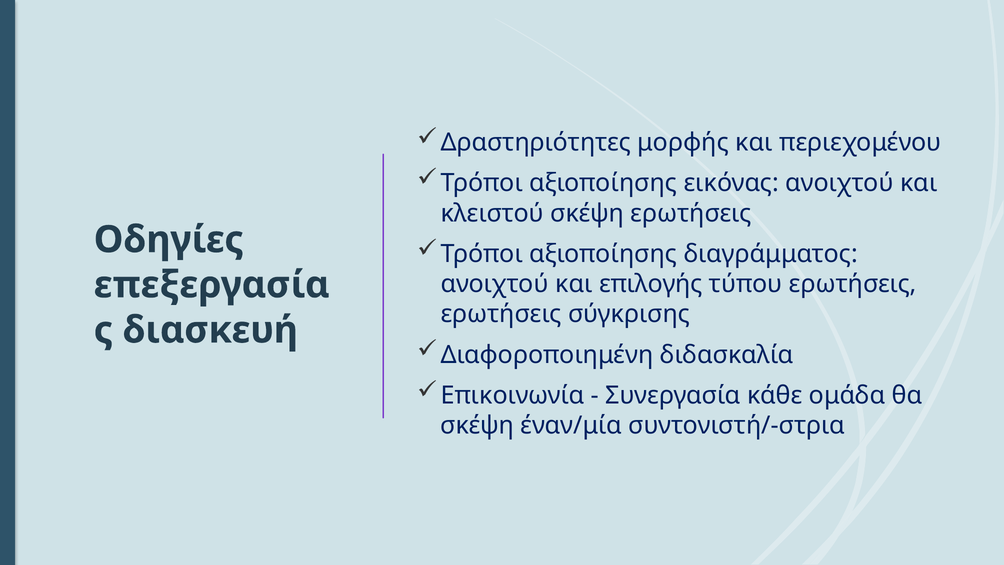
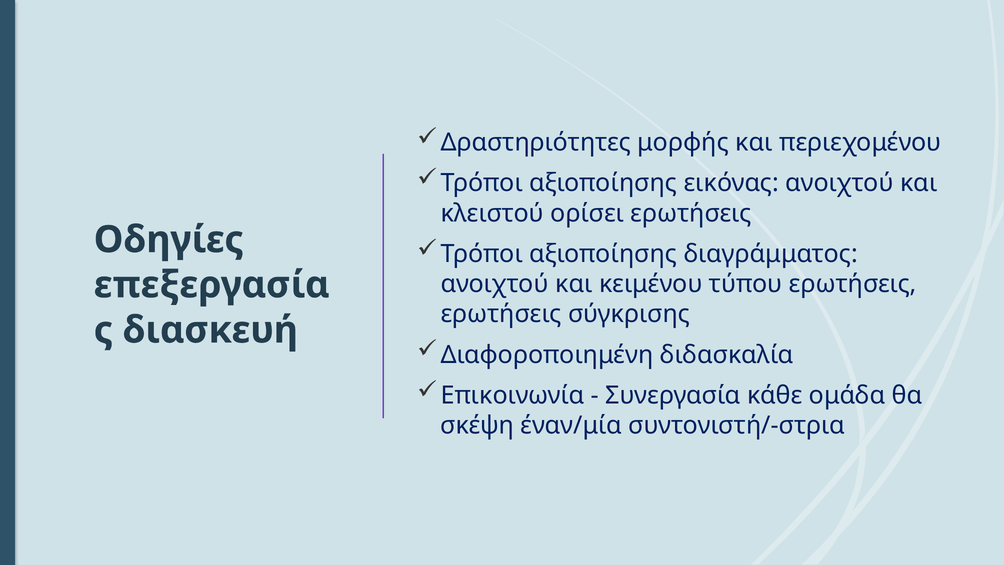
κλειστού σκέψη: σκέψη -> ορίσει
επιλογής: επιλογής -> κειμένου
